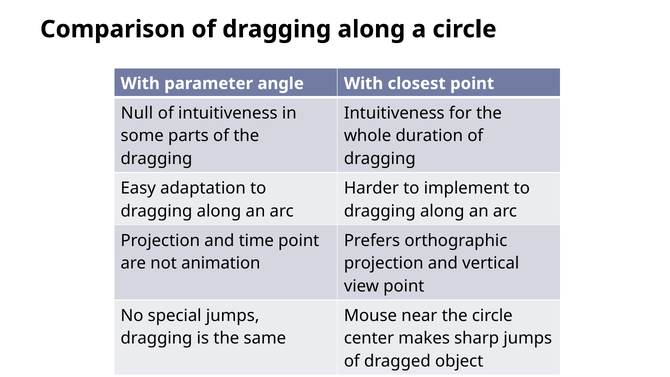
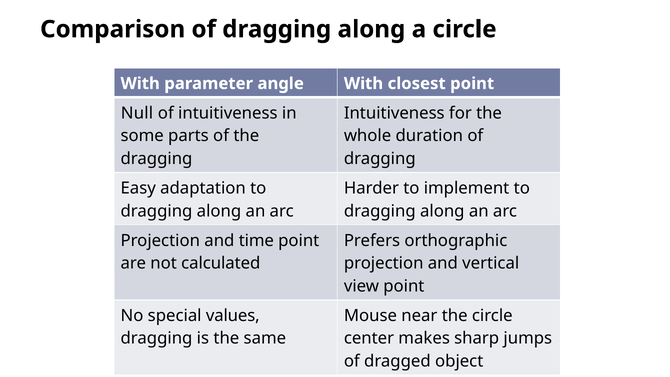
animation: animation -> calculated
special jumps: jumps -> values
